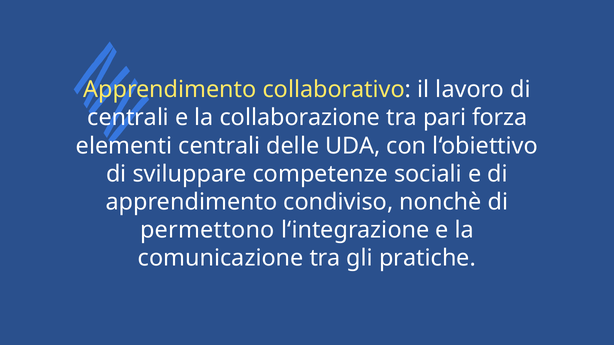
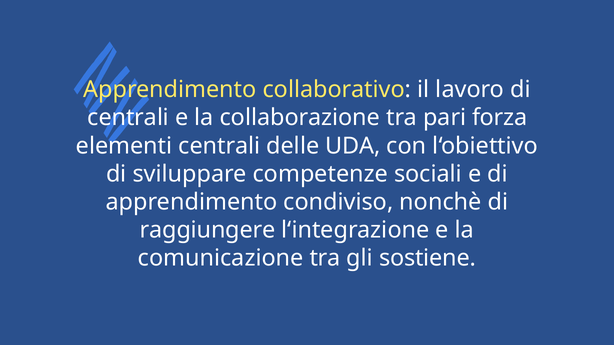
permettono: permettono -> raggiungere
pratiche: pratiche -> sostiene
